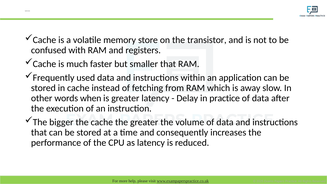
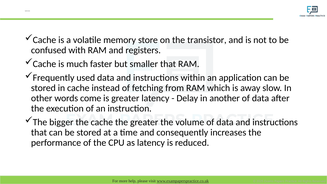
when: when -> come
in practice: practice -> another
